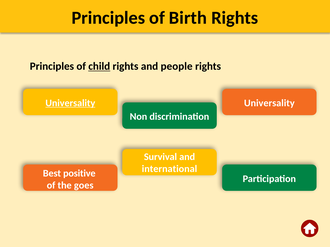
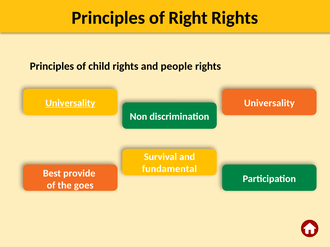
Birth: Birth -> Right
child underline: present -> none
international: international -> fundamental
positive: positive -> provide
